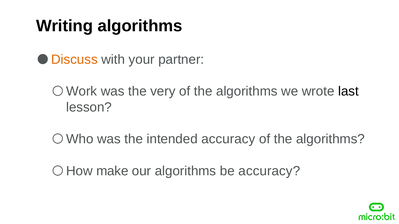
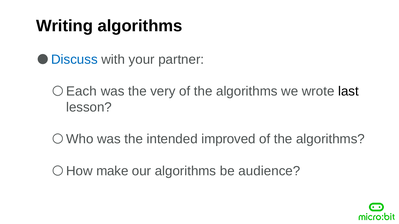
Discuss colour: orange -> blue
Work: Work -> Each
intended accuracy: accuracy -> improved
be accuracy: accuracy -> audience
